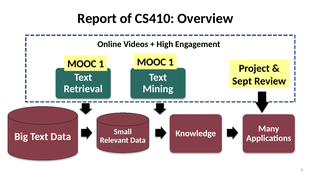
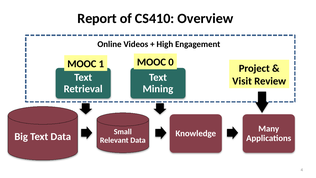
1 MOOC 1: 1 -> 0
Sept: Sept -> Visit
